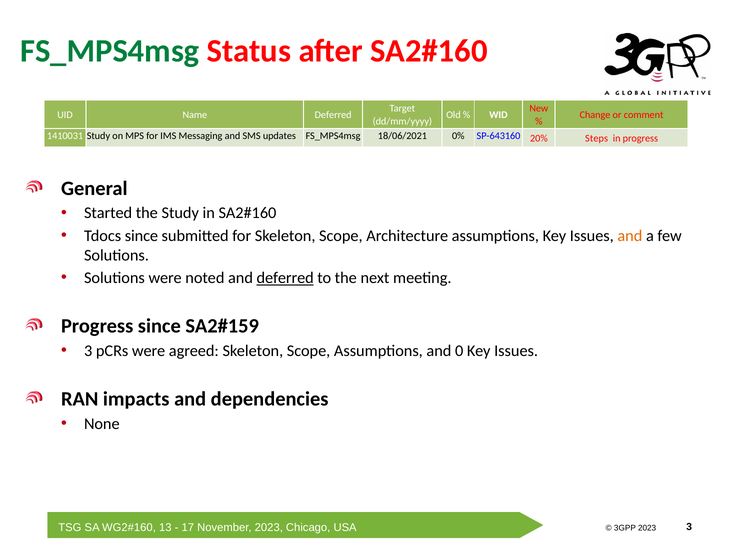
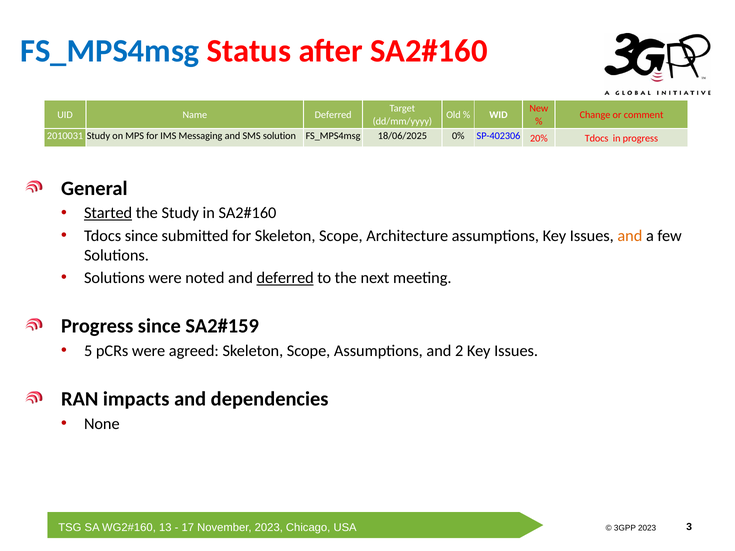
FS_MPS4msg at (110, 51) colour: green -> blue
1410031: 1410031 -> 2010031
updates: updates -> solution
18/06/2021: 18/06/2021 -> 18/06/2025
SP-643160: SP-643160 -> SP-402306
20% Steps: Steps -> Tdocs
Started underline: none -> present
3 at (88, 351): 3 -> 5
0: 0 -> 2
